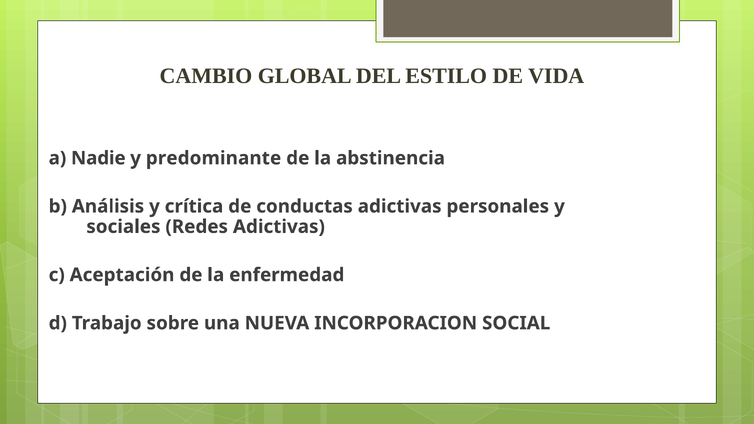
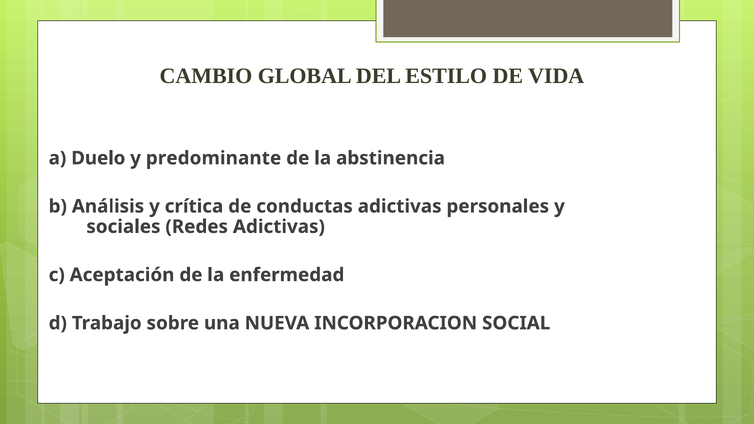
Nadie: Nadie -> Duelo
